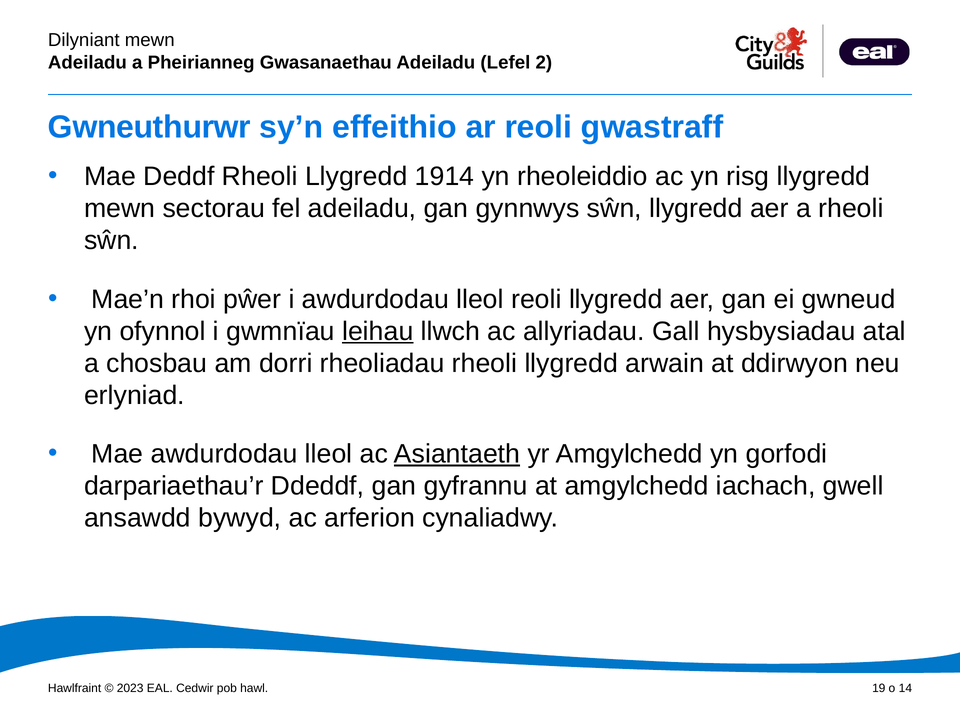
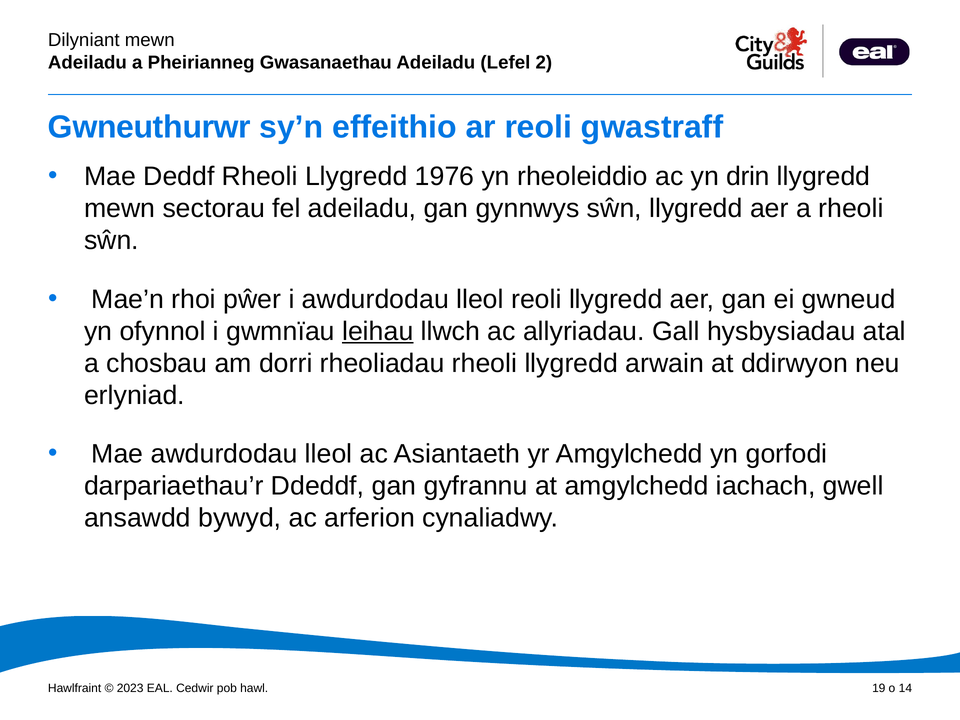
1914: 1914 -> 1976
risg: risg -> drin
Asiantaeth underline: present -> none
